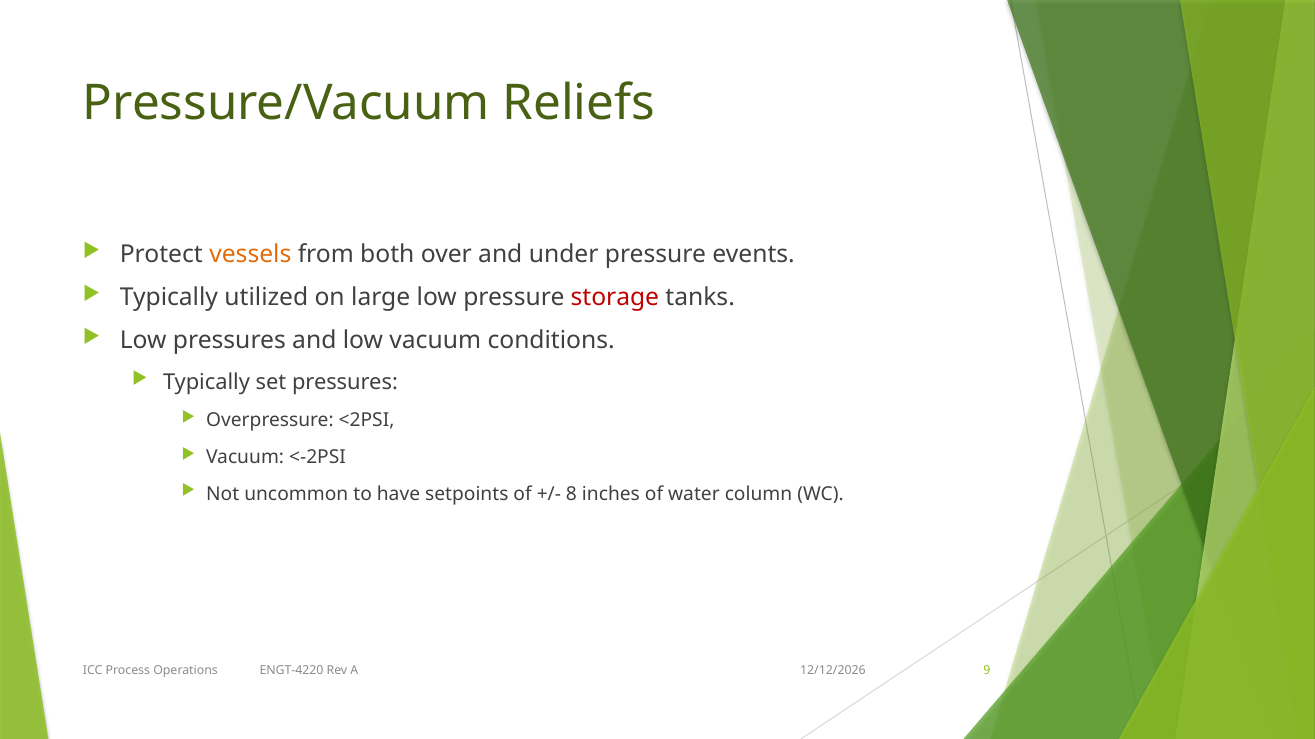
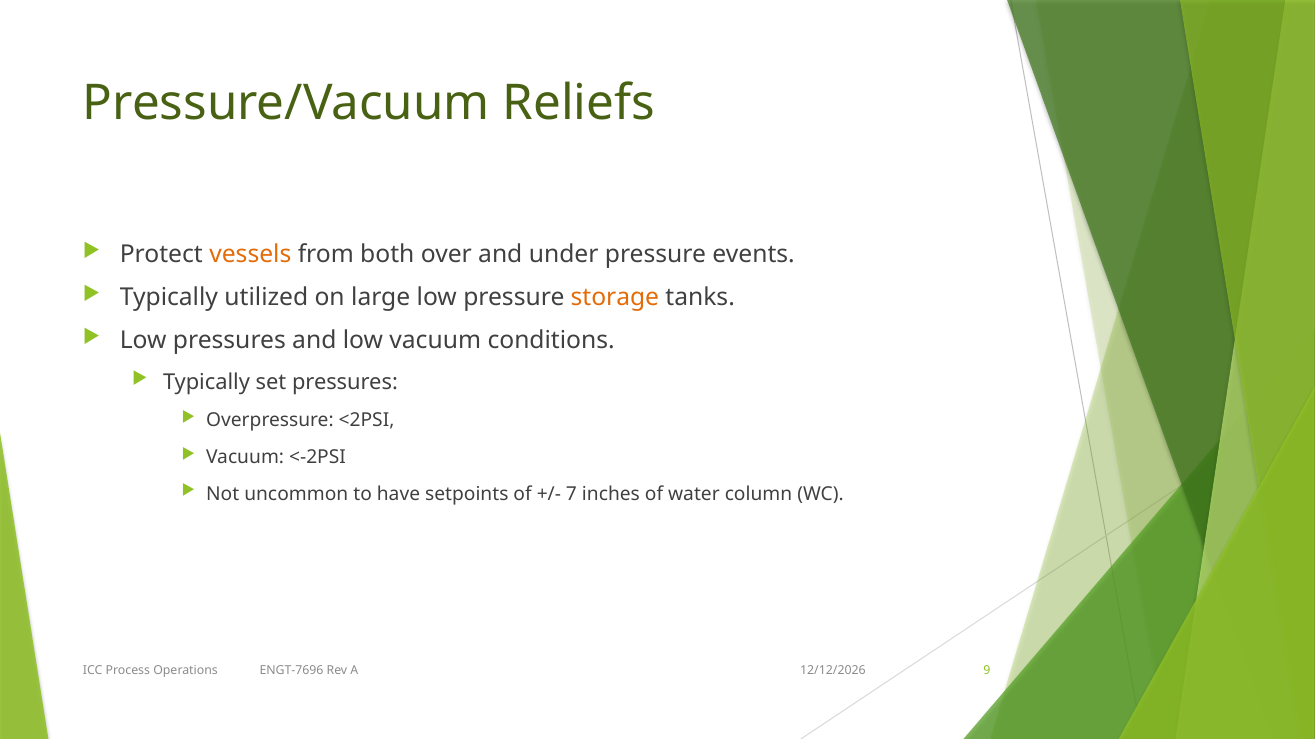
storage colour: red -> orange
8: 8 -> 7
ENGT-4220: ENGT-4220 -> ENGT-7696
